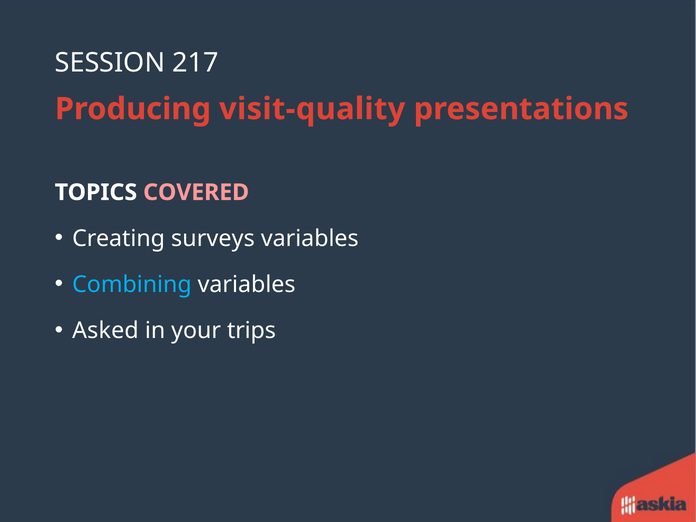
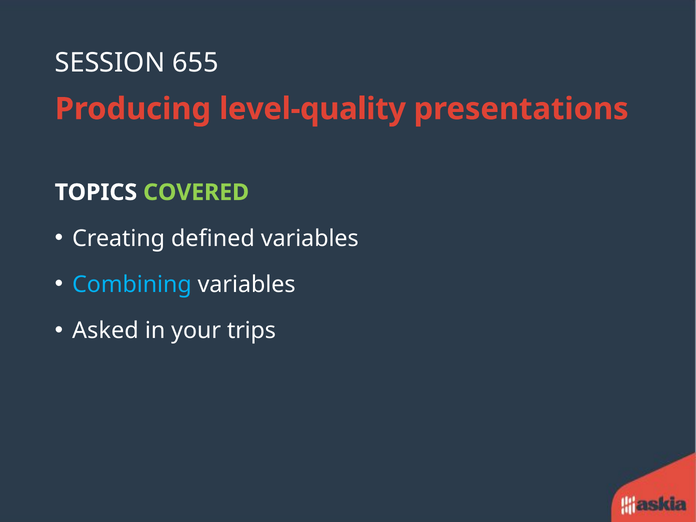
217: 217 -> 655
visit-quality: visit-quality -> level-quality
COVERED colour: pink -> light green
surveys: surveys -> defined
